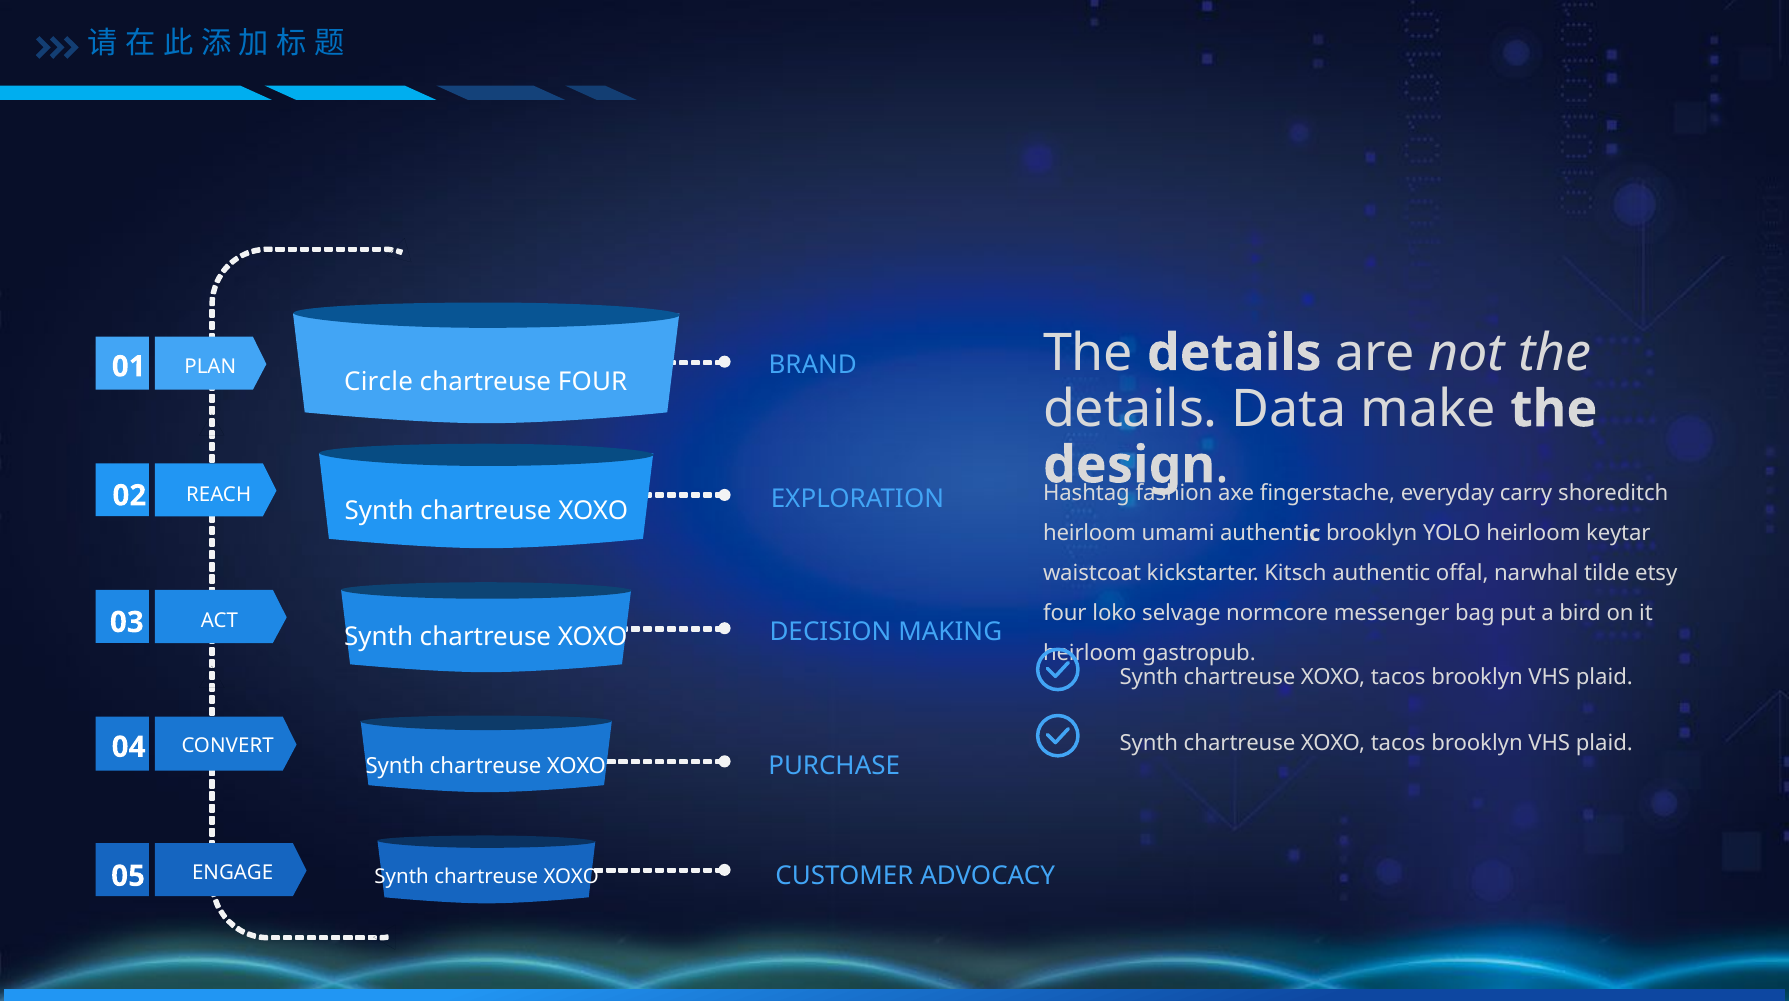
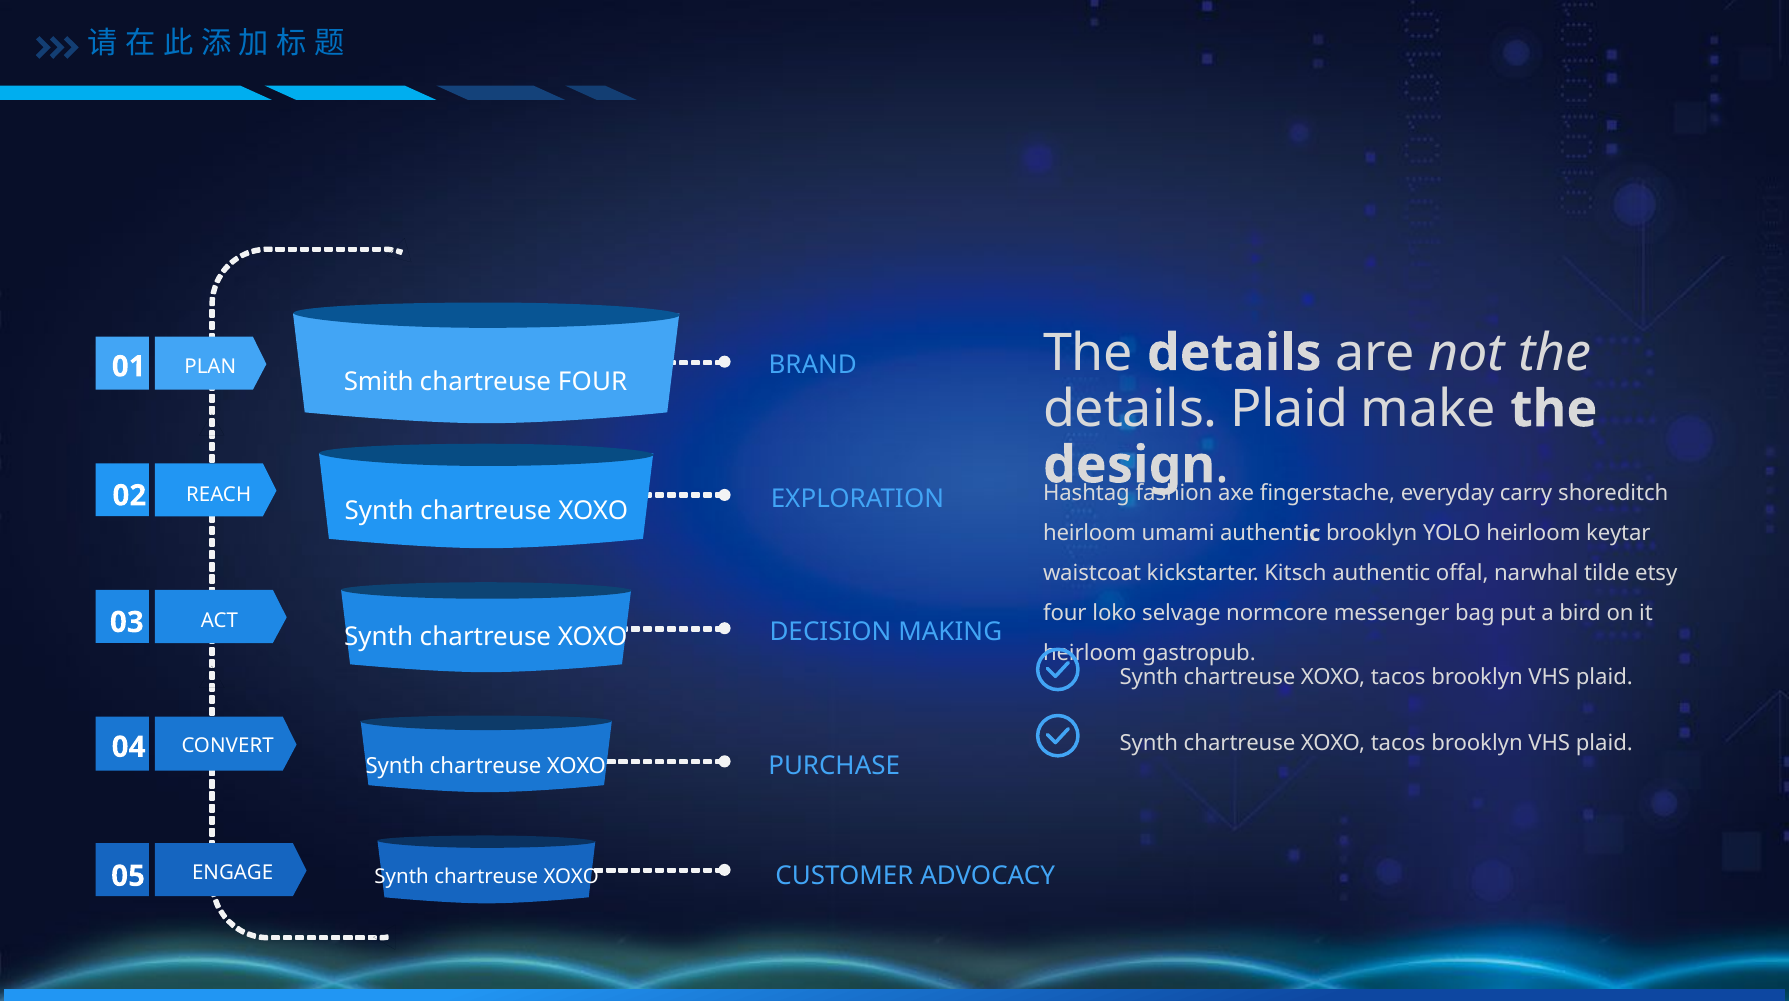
Circle: Circle -> Smith
details Data: Data -> Plaid
